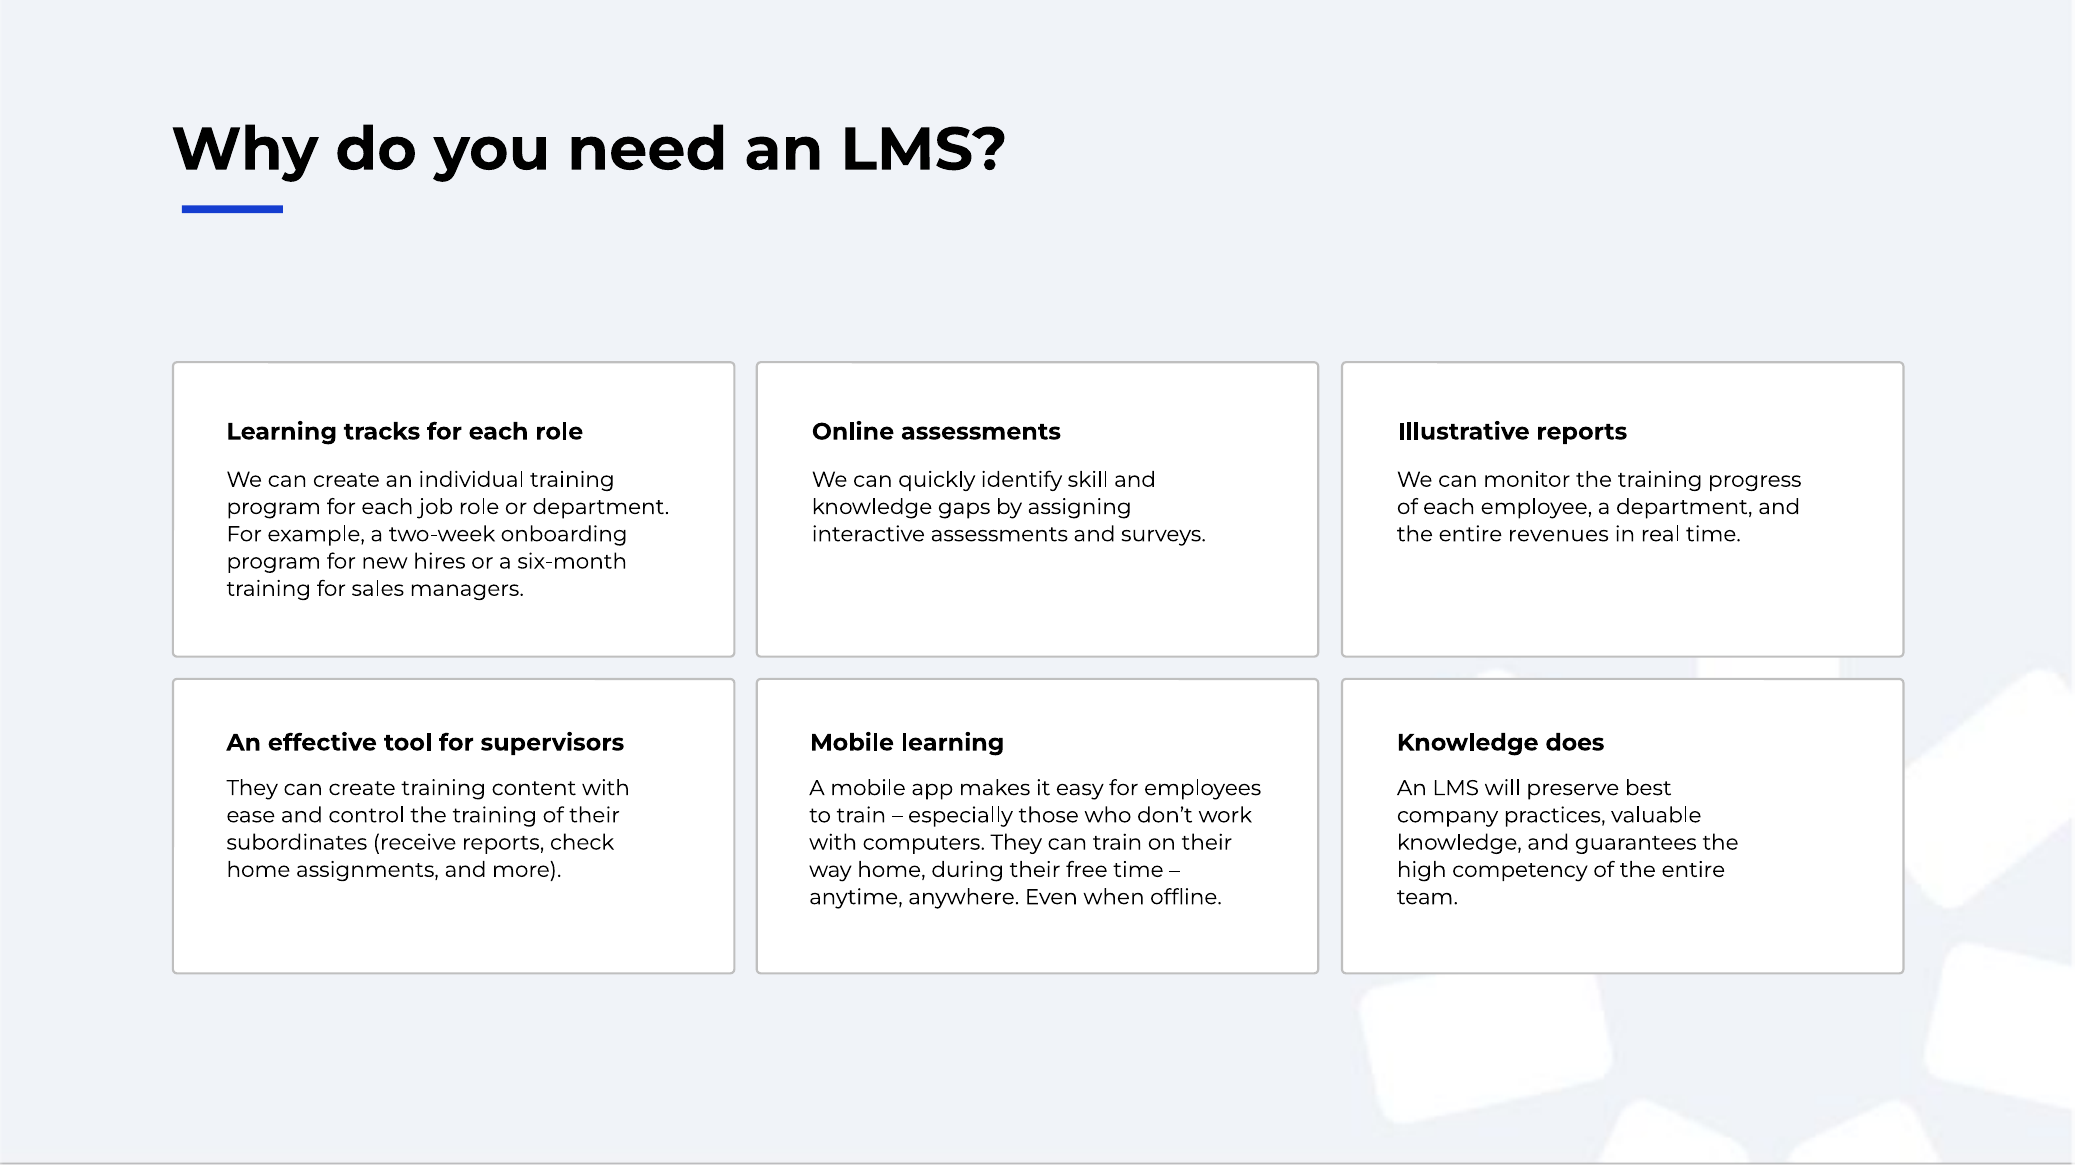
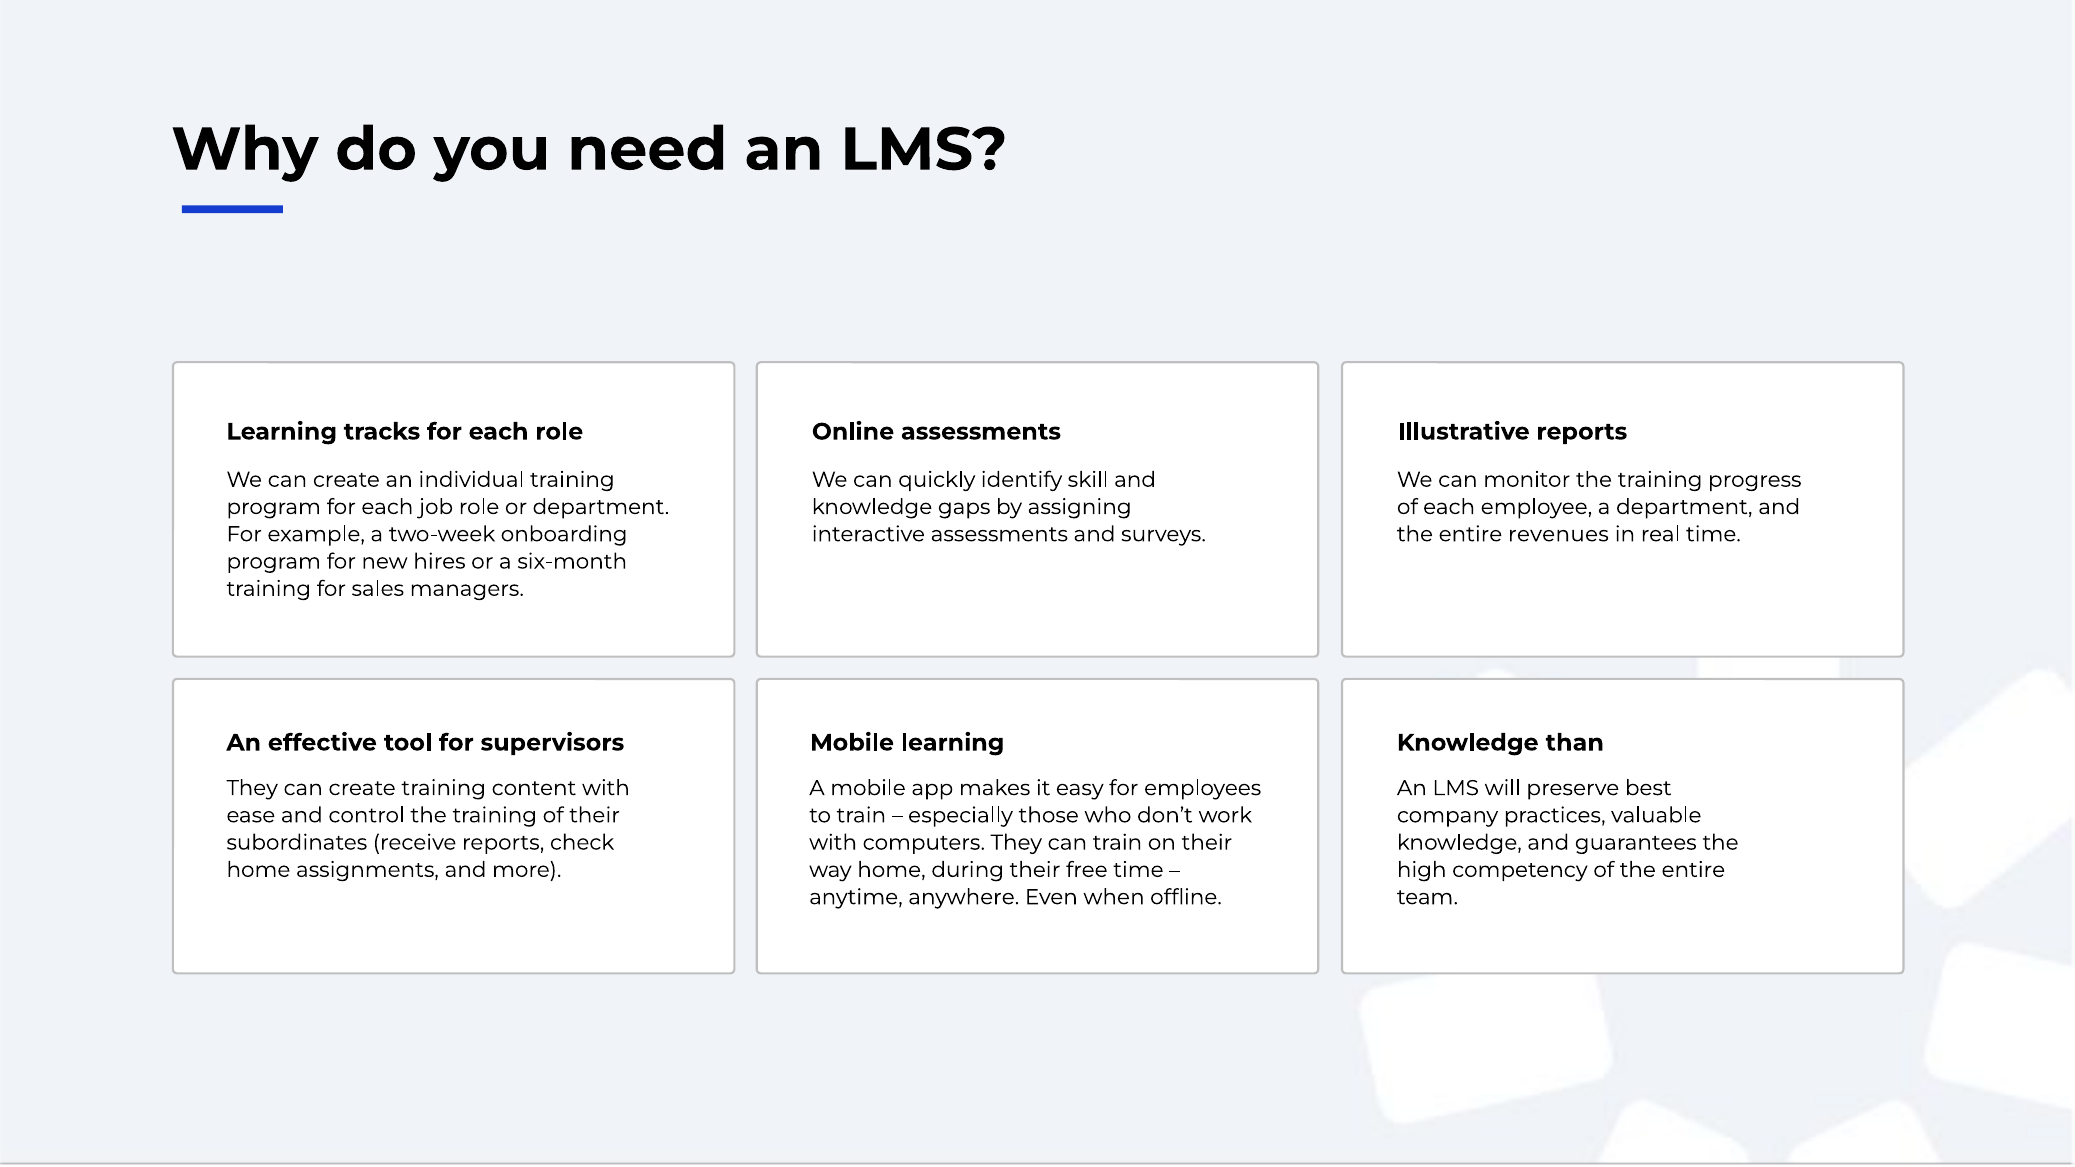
does: does -> than
